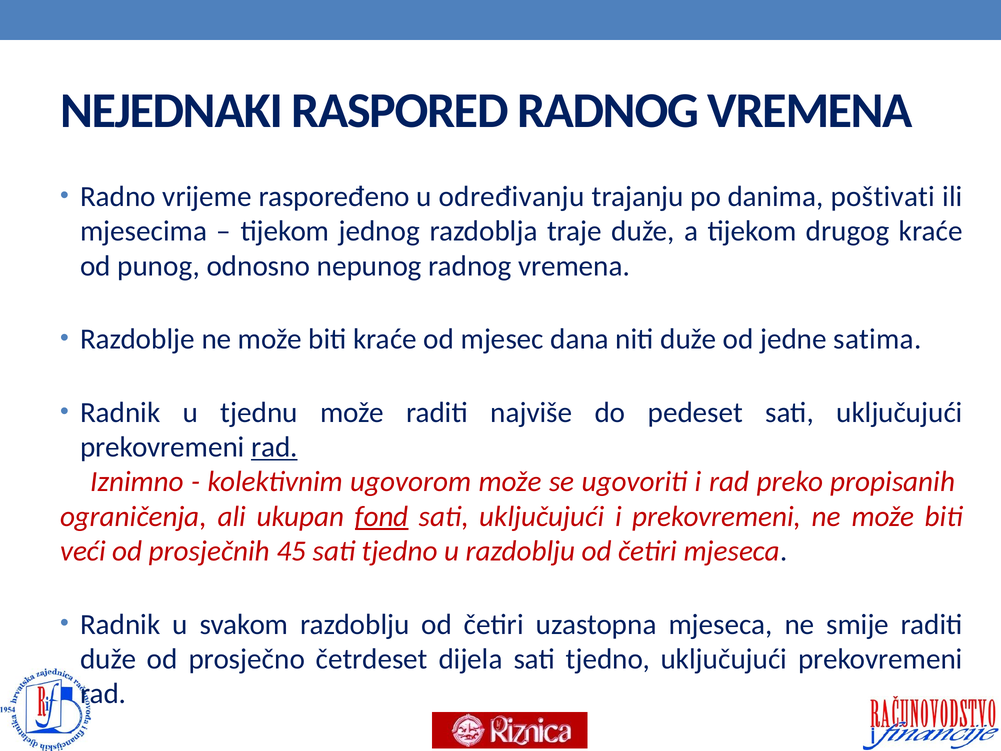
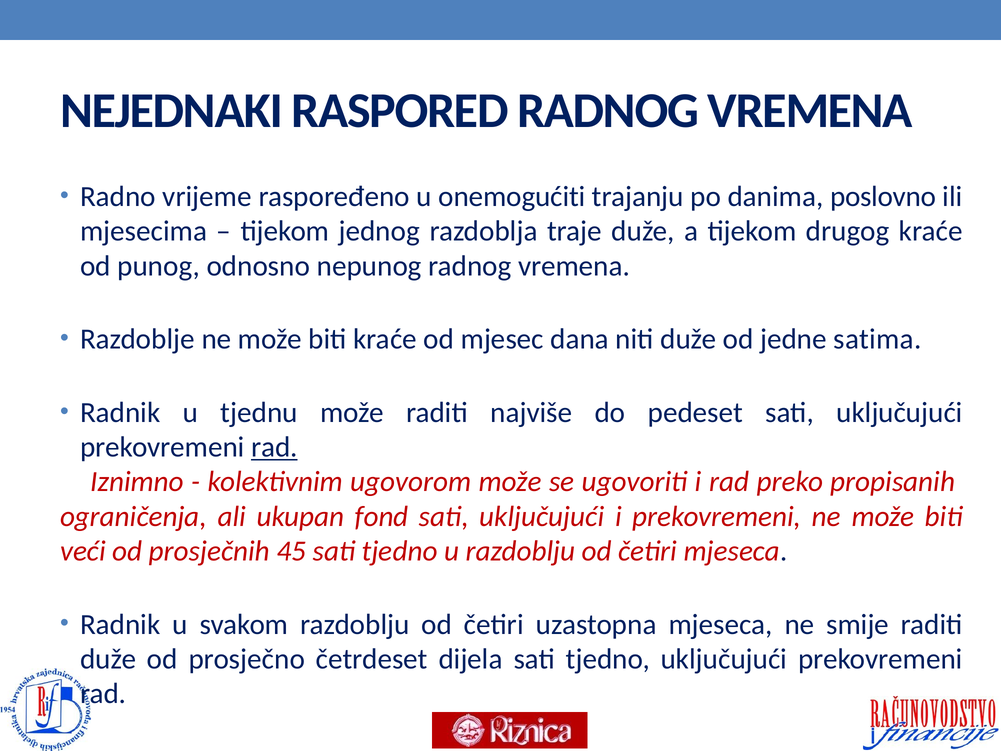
određivanju: određivanju -> onemogućiti
poštivati: poštivati -> poslovno
fond underline: present -> none
